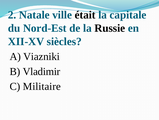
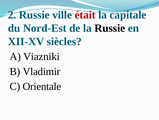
2 Natale: Natale -> Russie
était colour: black -> red
Militaire: Militaire -> Orientale
